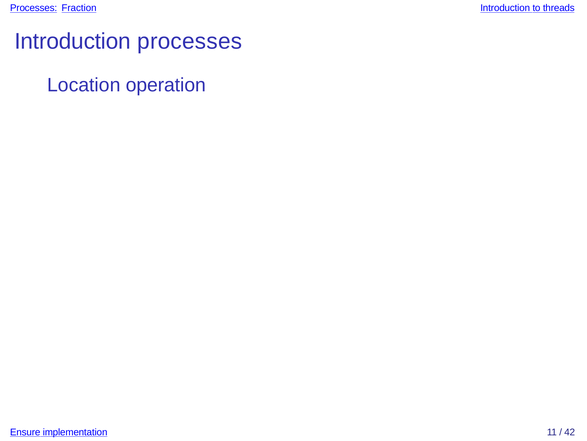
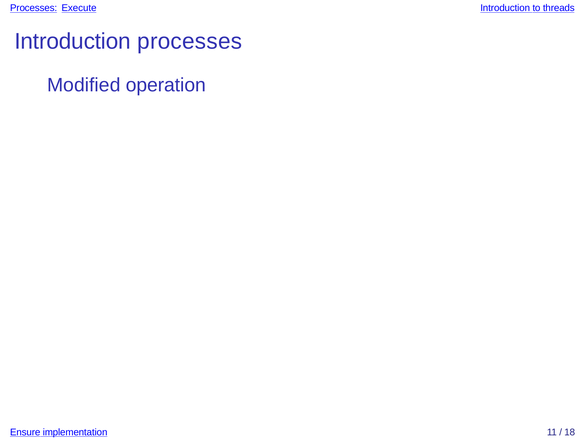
Fraction: Fraction -> Execute
Location: Location -> Modified
42: 42 -> 18
